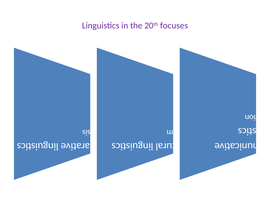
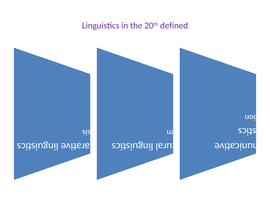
focuses: focuses -> defined
